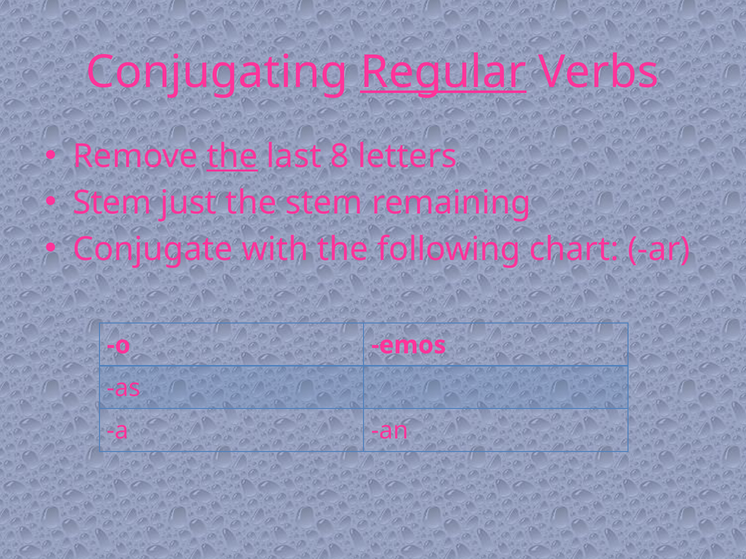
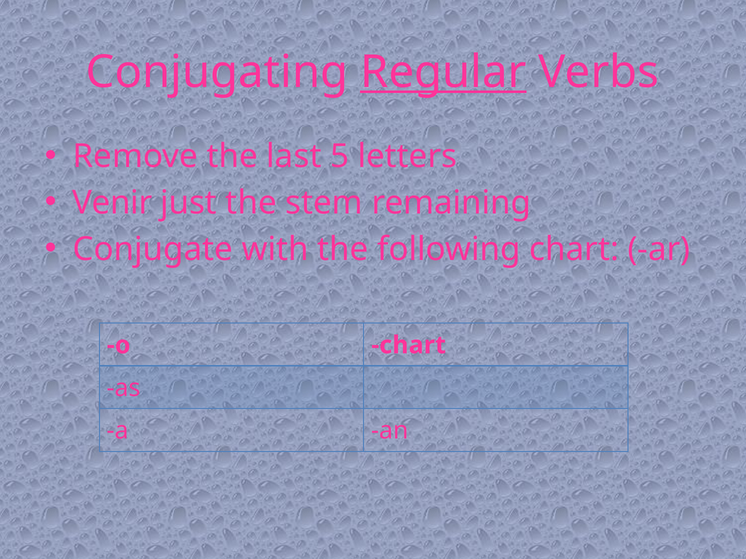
the at (232, 156) underline: present -> none
8: 8 -> 5
Stem at (112, 203): Stem -> Venir
o emos: emos -> chart
